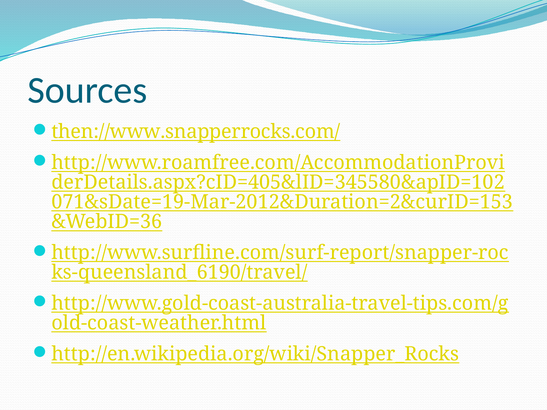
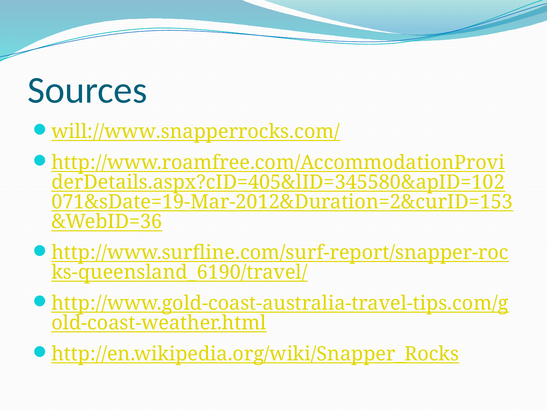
then://www.snapperrocks.com/: then://www.snapperrocks.com/ -> will://www.snapperrocks.com/
